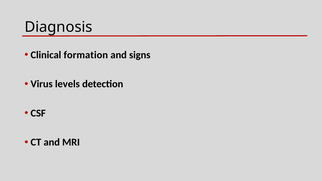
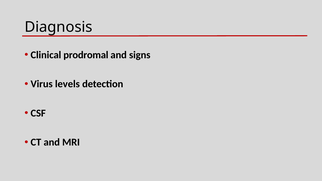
formation: formation -> prodromal
